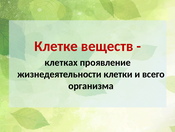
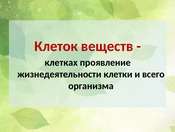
Клетке: Клетке -> Клеток
